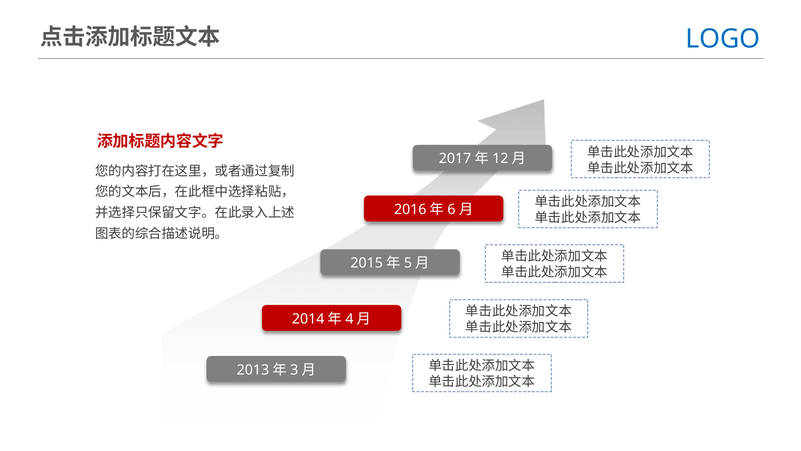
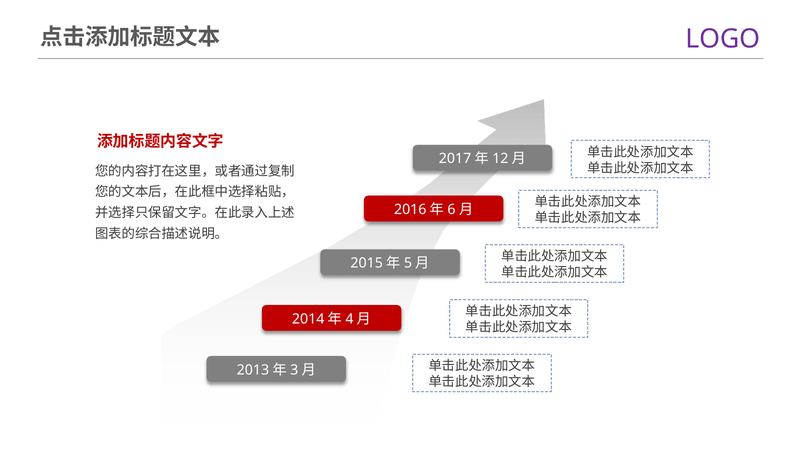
LOGO colour: blue -> purple
